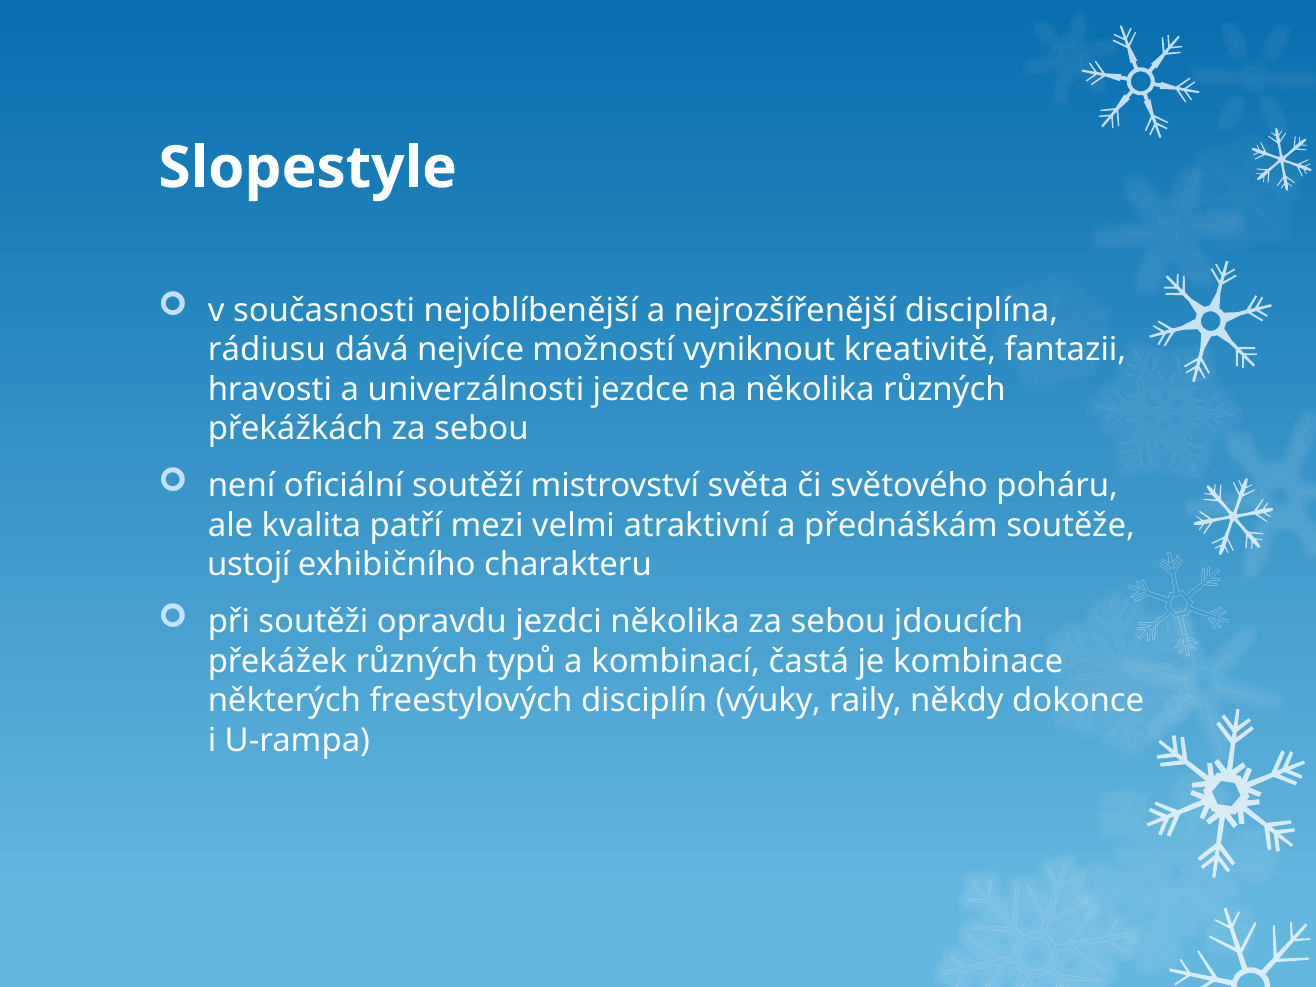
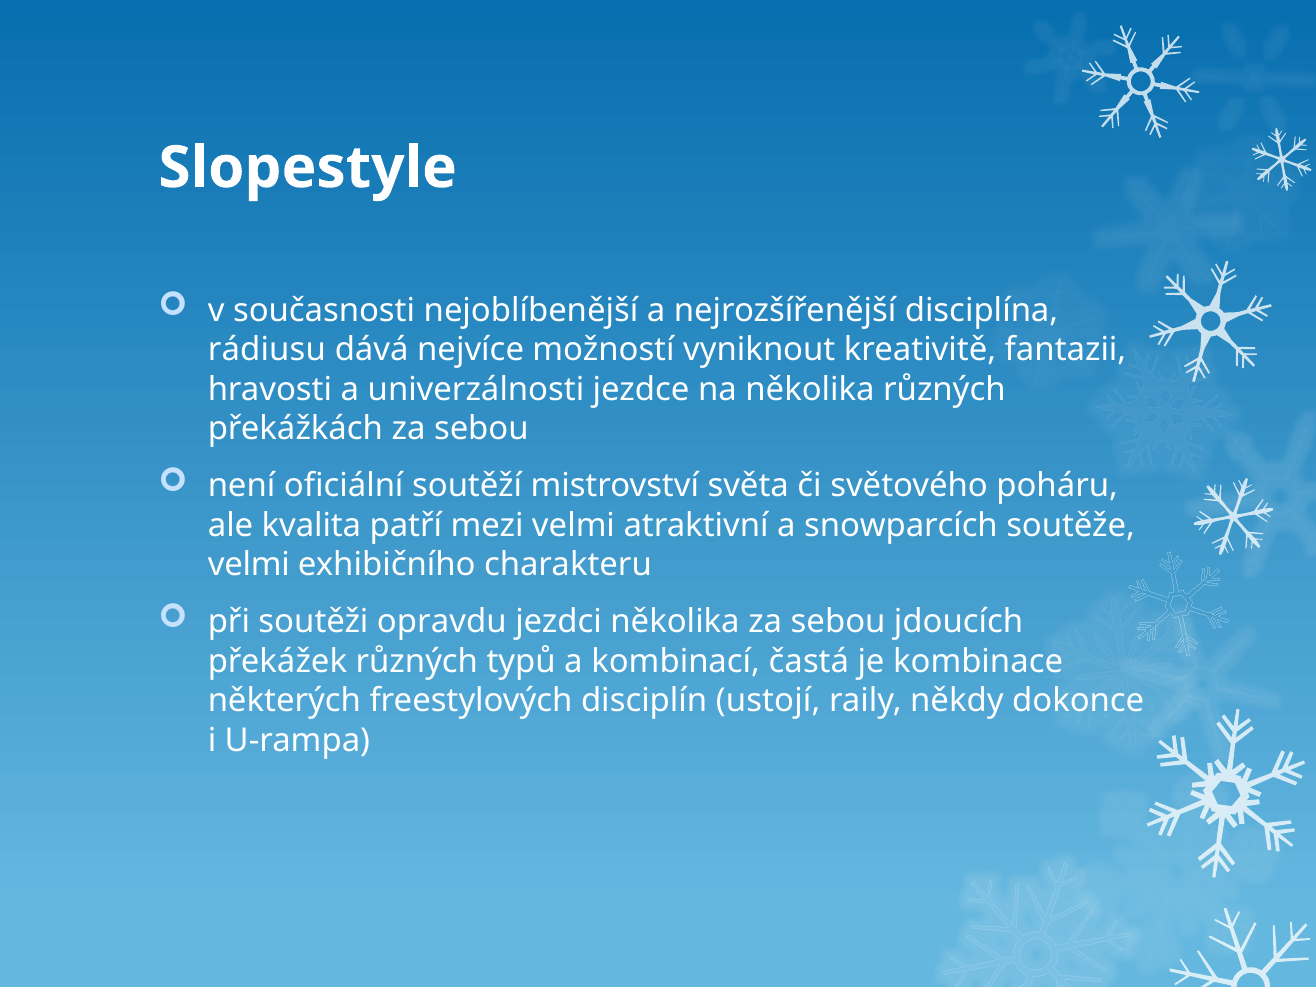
přednáškám: přednáškám -> snowparcích
ustojí at (249, 565): ustojí -> velmi
výuky: výuky -> ustojí
